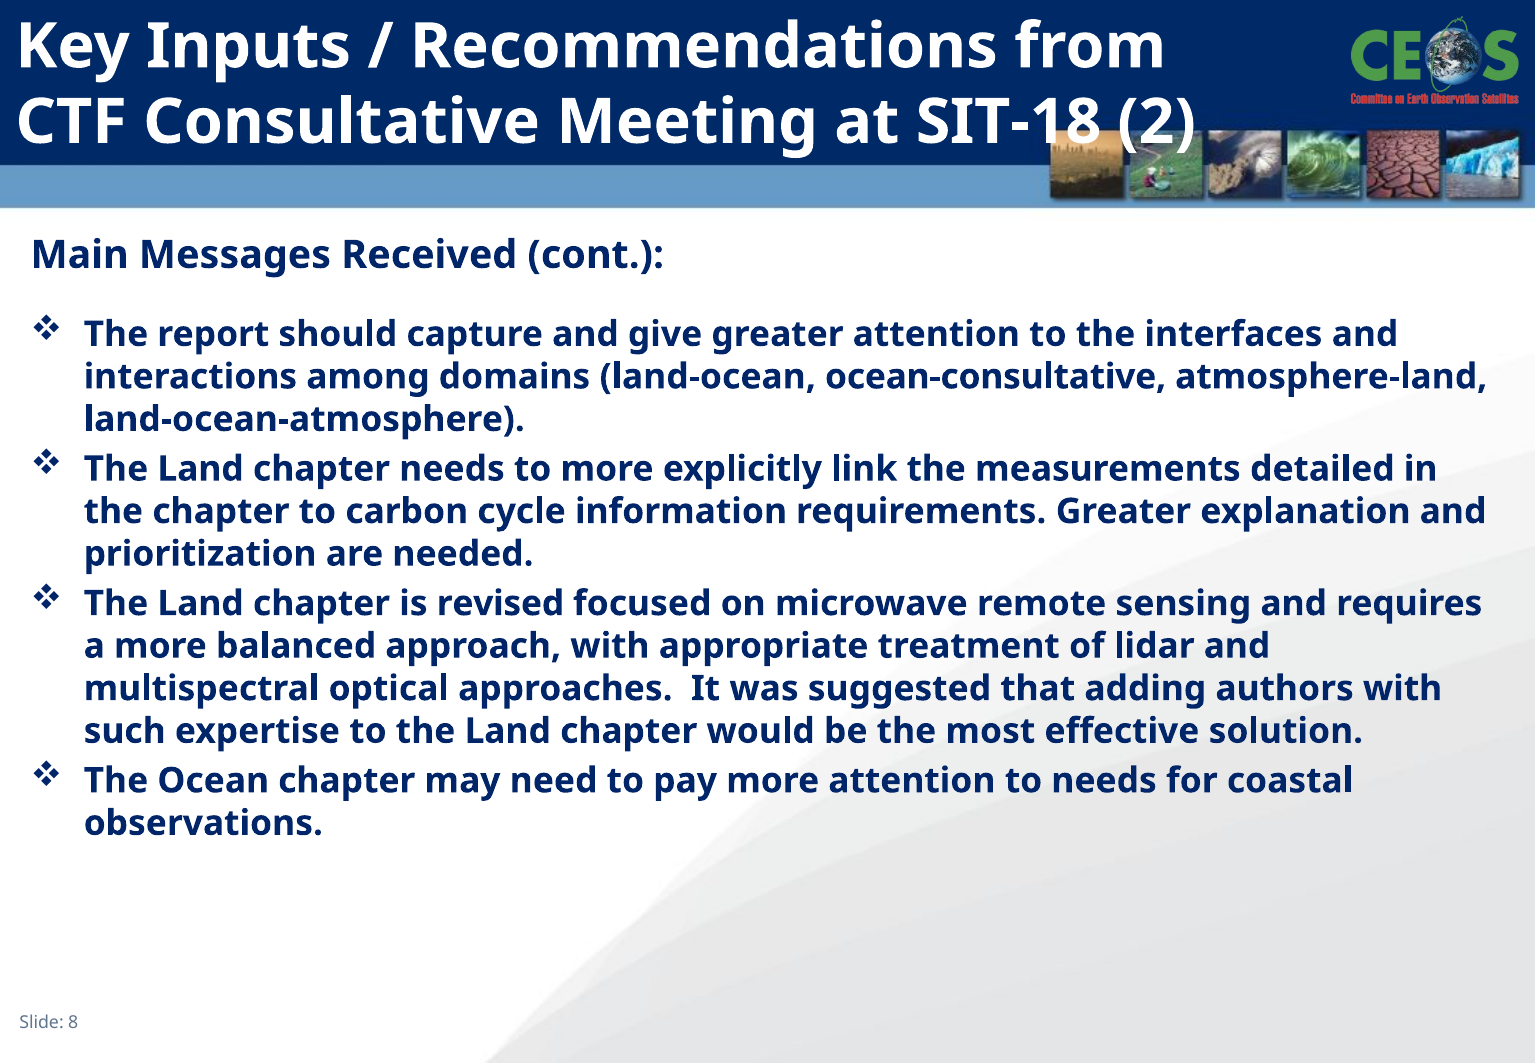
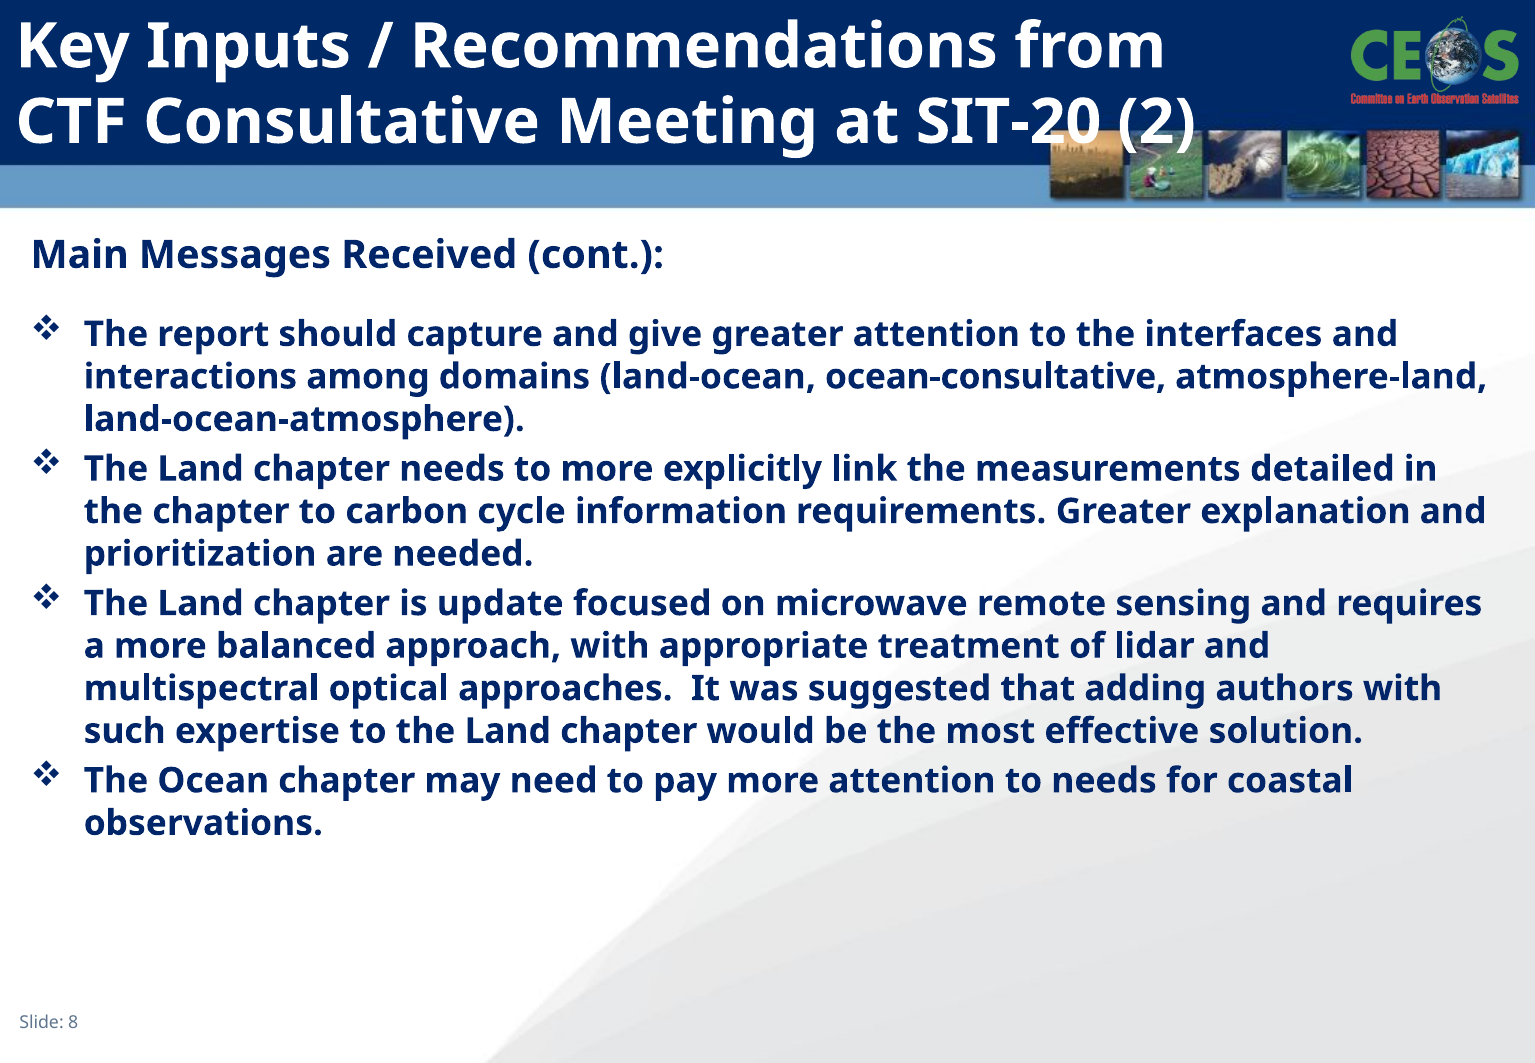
SIT-18: SIT-18 -> SIT-20
revised: revised -> update
